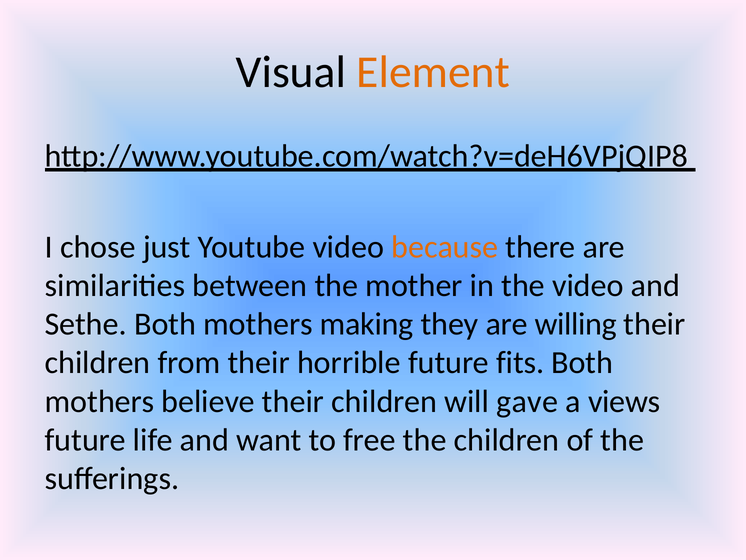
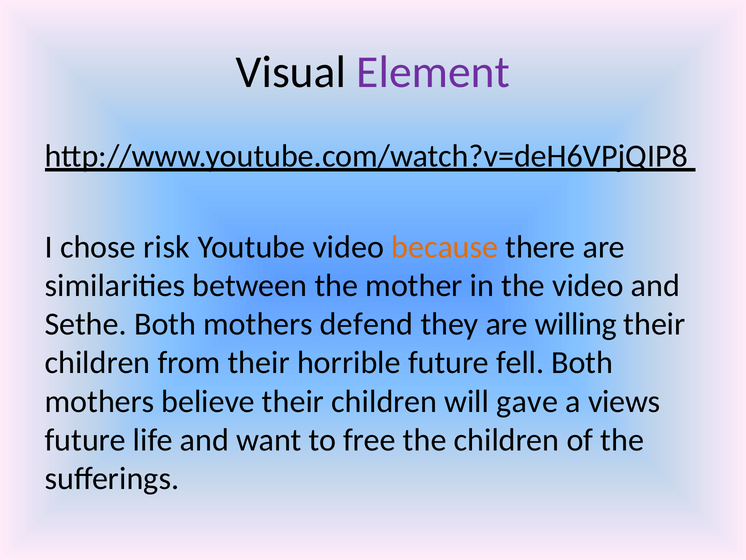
Element colour: orange -> purple
just: just -> risk
making: making -> defend
fits: fits -> fell
